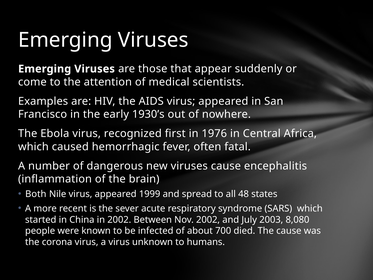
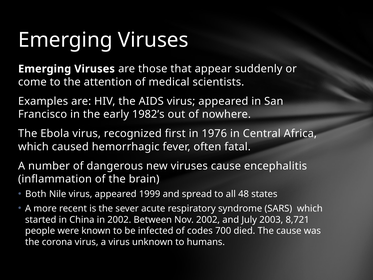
1930’s: 1930’s -> 1982’s
8,080: 8,080 -> 8,721
about: about -> codes
